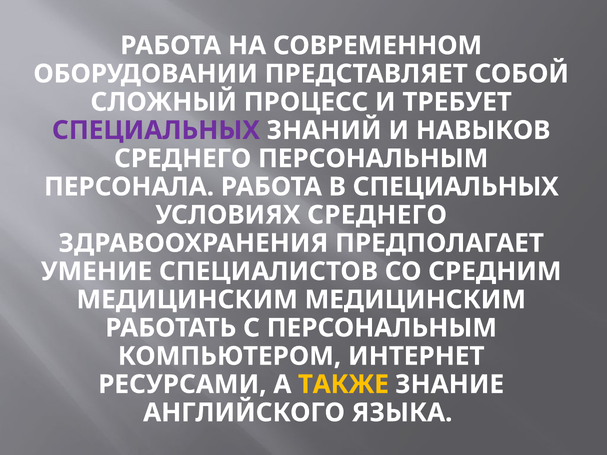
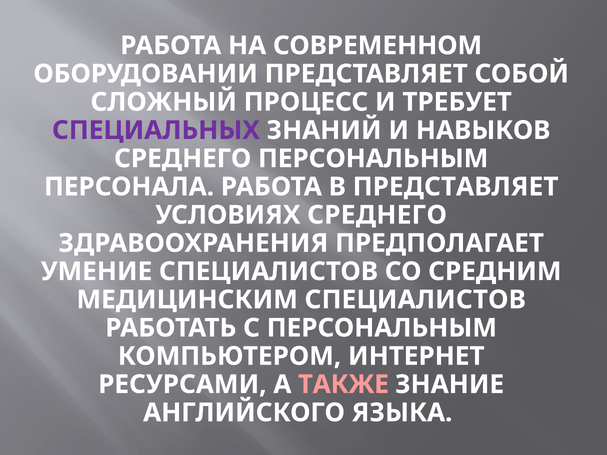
В СПЕЦИАЛЬНЫХ: СПЕЦИАЛЬНЫХ -> ПРЕДСТАВЛЯЕТ
МЕДИЦИНСКИМ МЕДИЦИНСКИМ: МЕДИЦИНСКИМ -> СПЕЦИАЛИСТОВ
ТАКЖЕ colour: yellow -> pink
